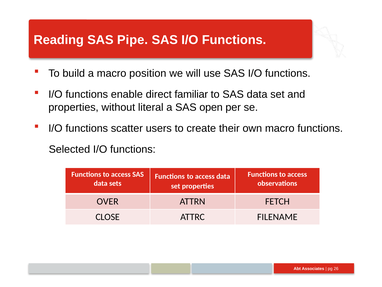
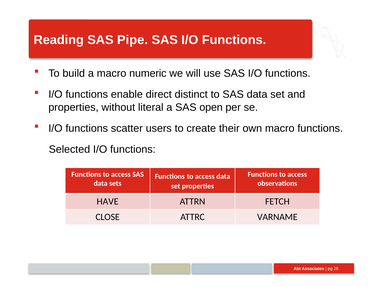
position: position -> numeric
familiar: familiar -> distinct
OVER: OVER -> HAVE
FILENAME: FILENAME -> VARNAME
